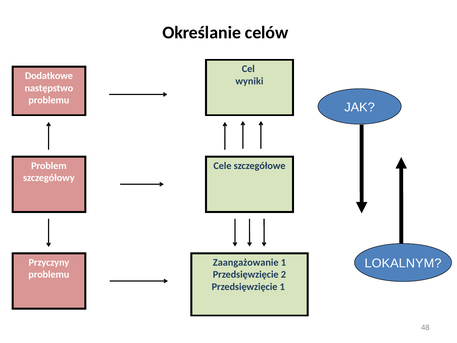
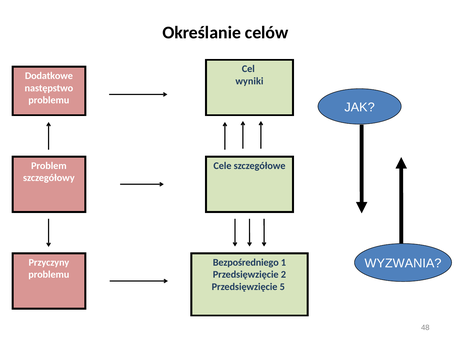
LOKALNYM: LOKALNYM -> WYZWANIA
Zaangażowanie: Zaangażowanie -> Bezpośredniego
Przedsięwzięcie 1: 1 -> 5
